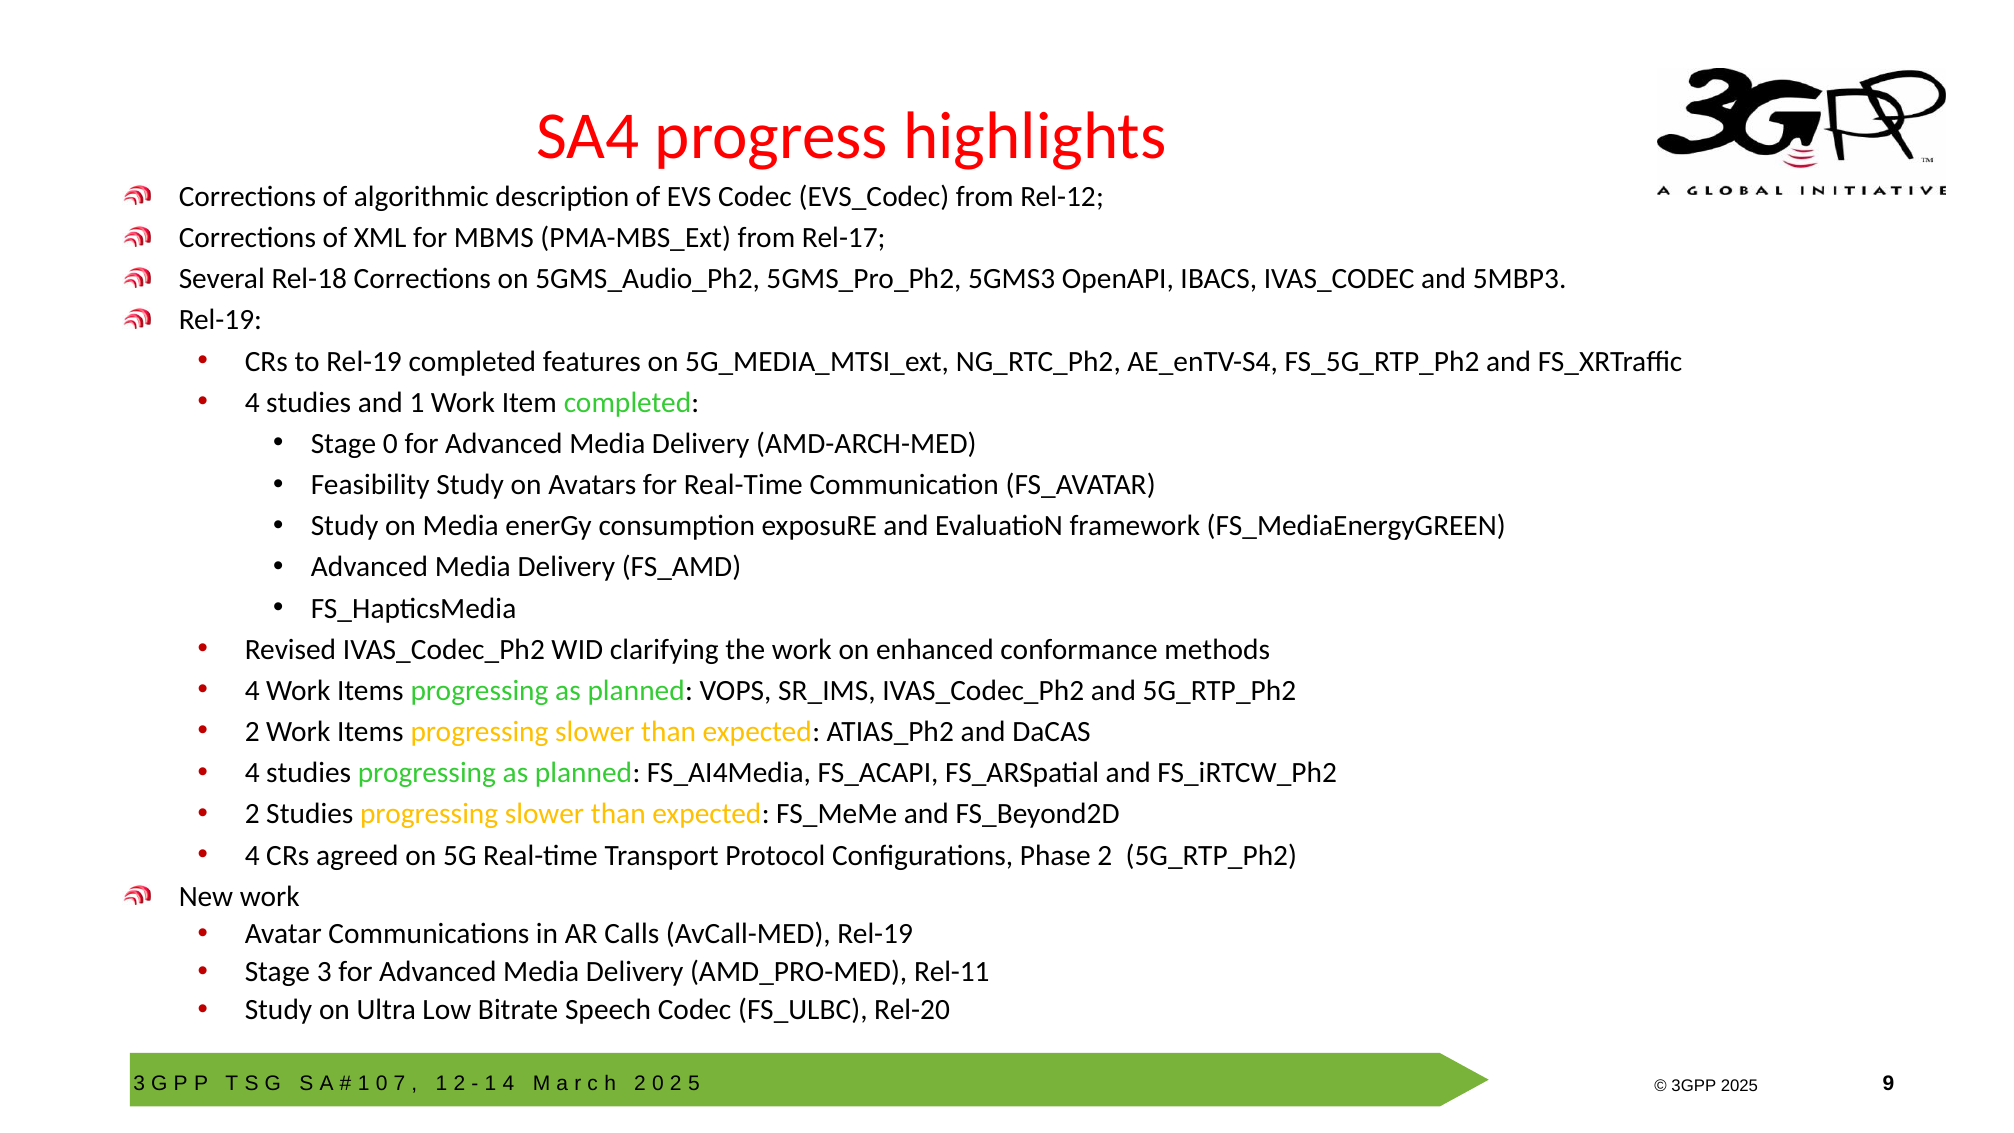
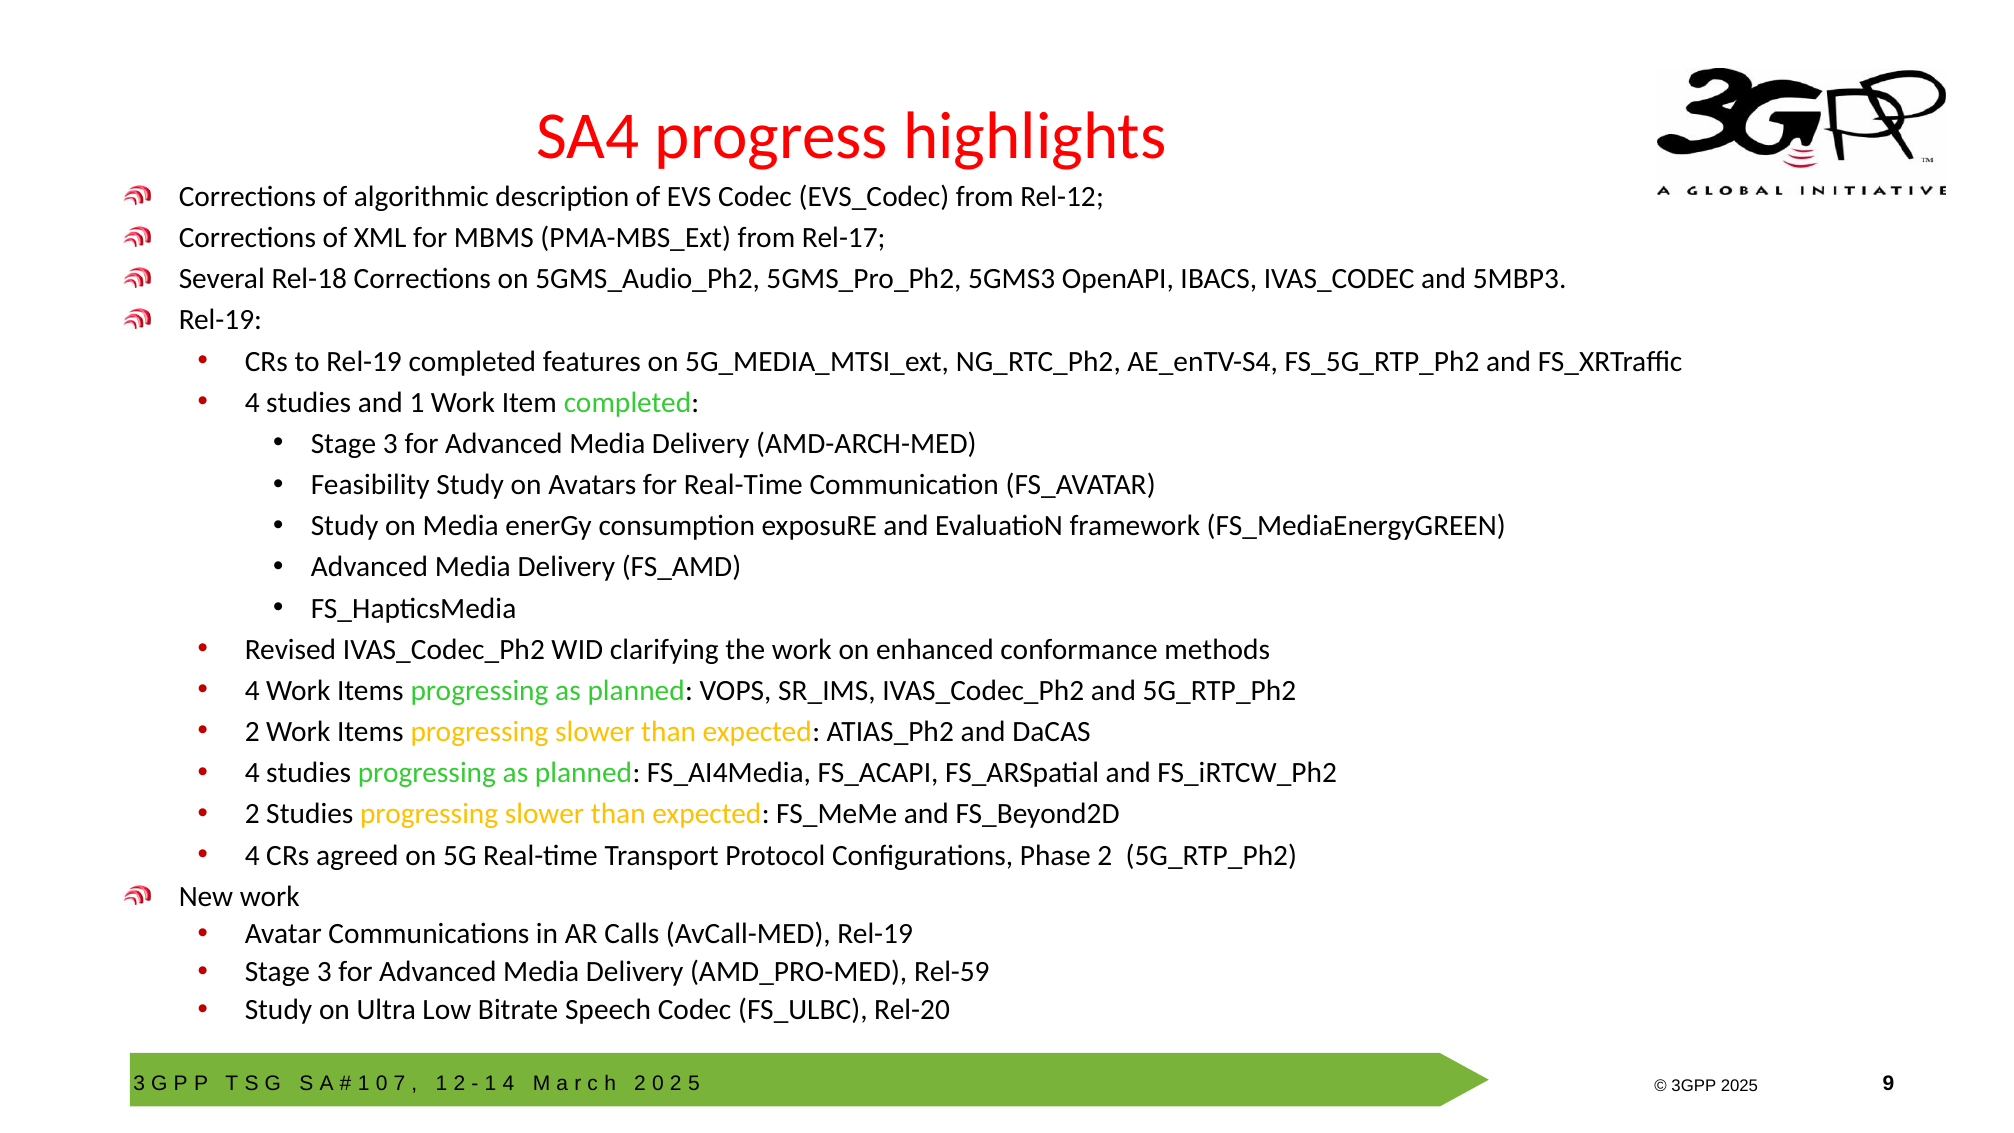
0 at (390, 444): 0 -> 3
Rel-11: Rel-11 -> Rel-59
